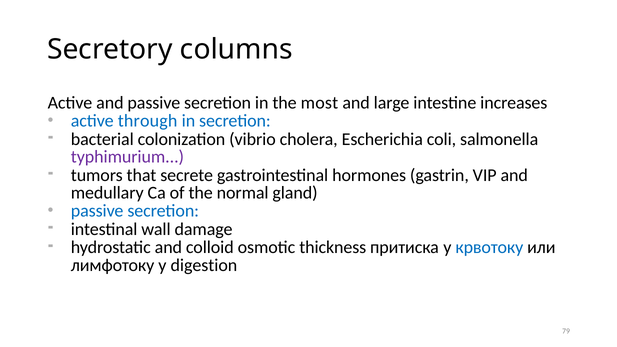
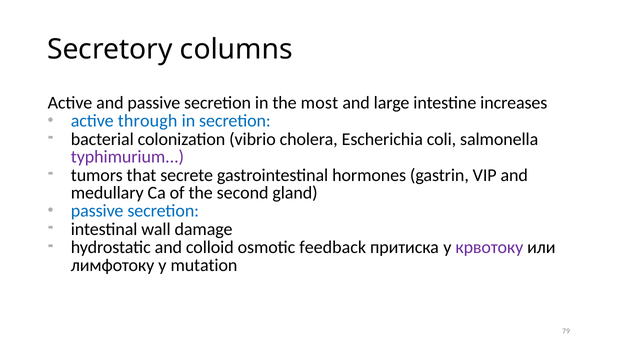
normal: normal -> second
thickness: thickness -> feedback
крвотоку colour: blue -> purple
digestion: digestion -> mutation
